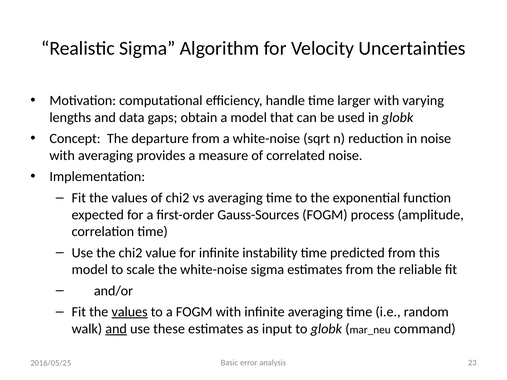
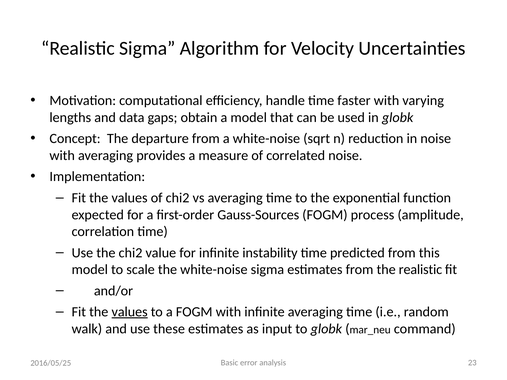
larger: larger -> faster
the reliable: reliable -> realistic
and at (116, 329) underline: present -> none
